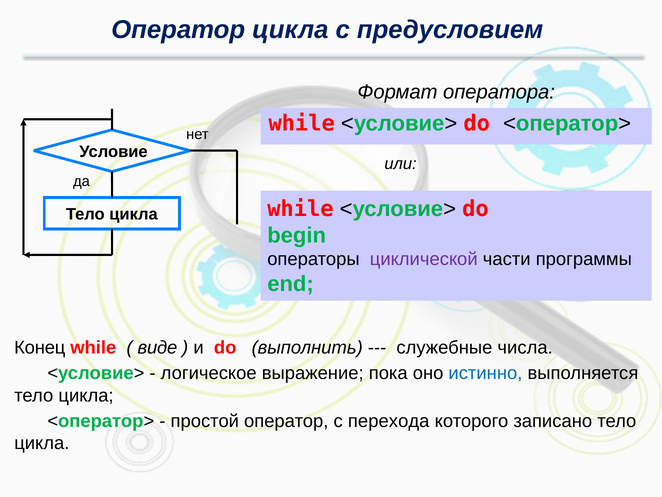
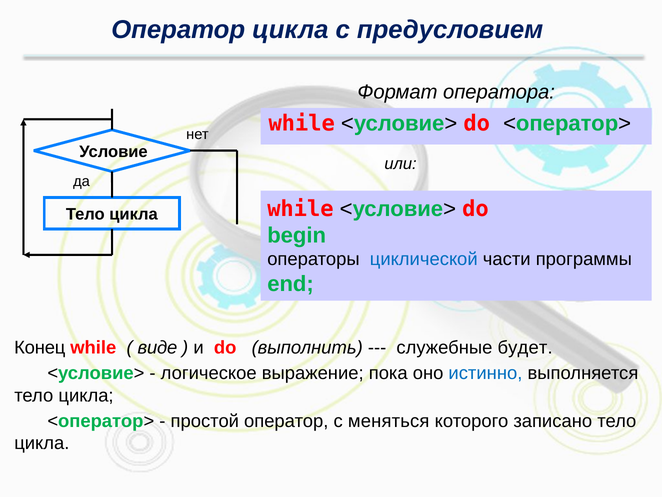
циклической colour: purple -> blue
числа: числа -> будет
перехода: перехода -> меняться
